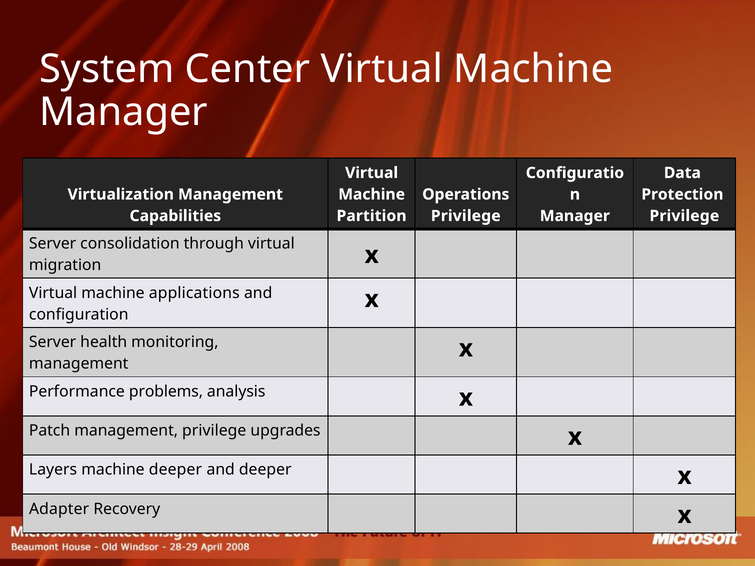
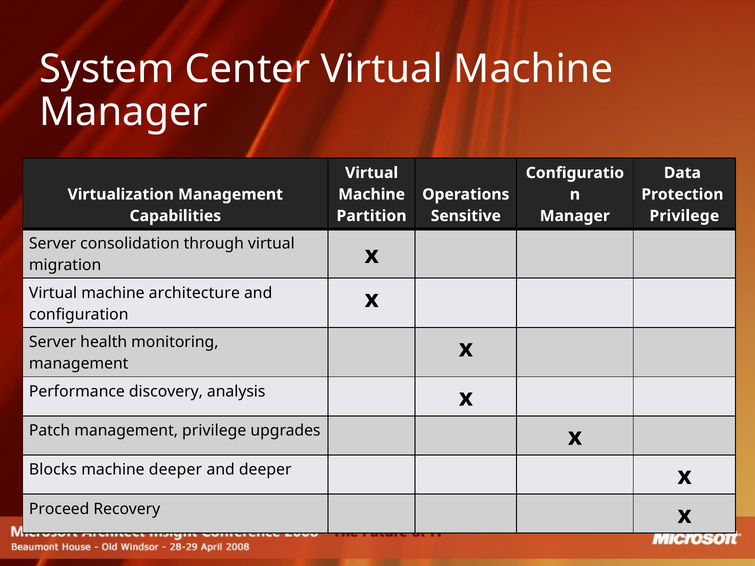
Privilege at (466, 216): Privilege -> Sensitive
applications: applications -> architecture
problems: problems -> discovery
Layers: Layers -> Blocks
Adapter: Adapter -> Proceed
